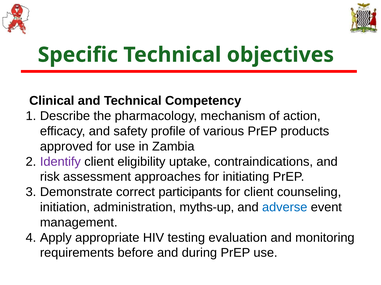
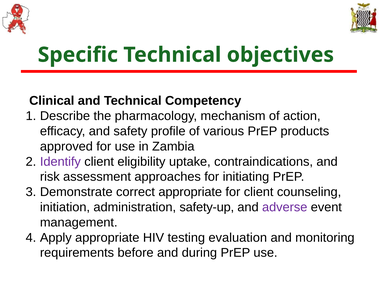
correct participants: participants -> appropriate
myths-up: myths-up -> safety-up
adverse colour: blue -> purple
